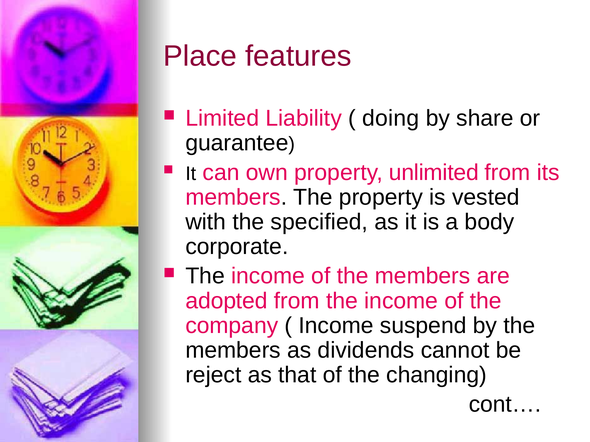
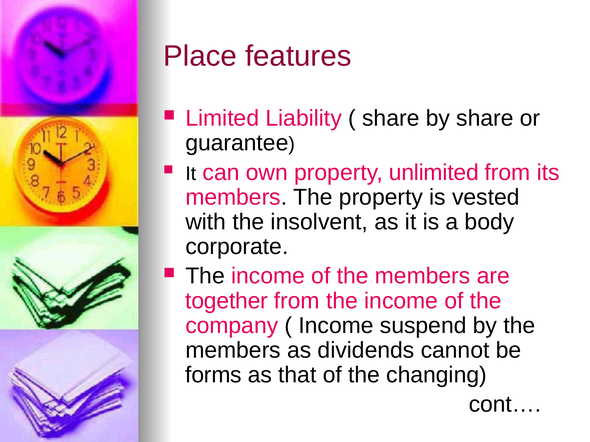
doing at (391, 118): doing -> share
specified: specified -> insolvent
adopted: adopted -> together
reject: reject -> forms
